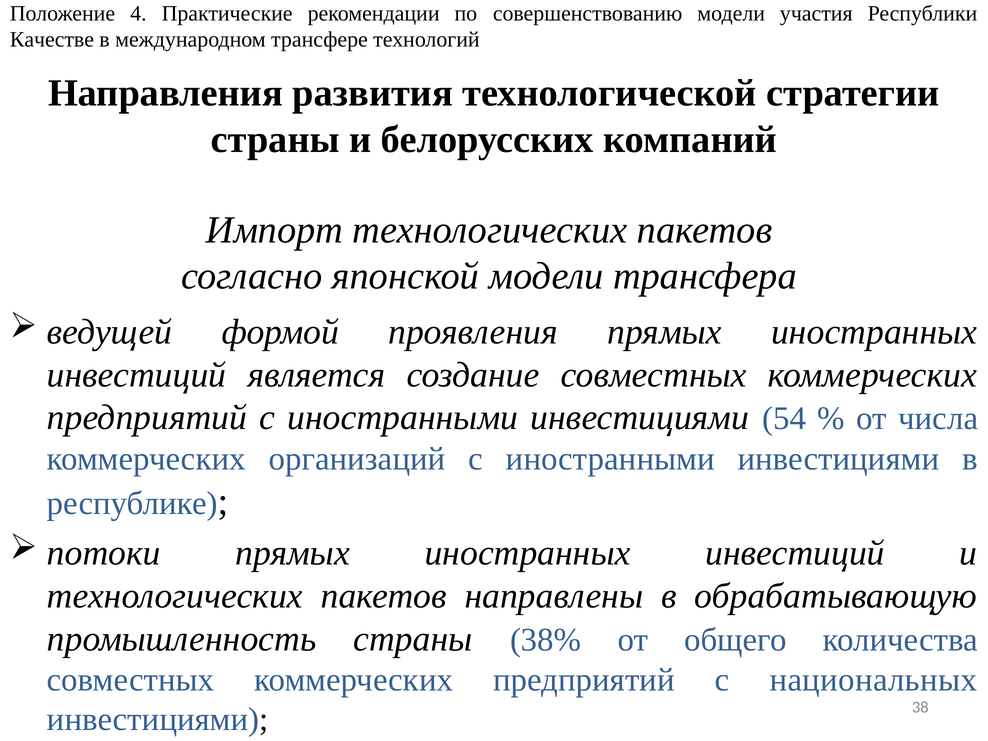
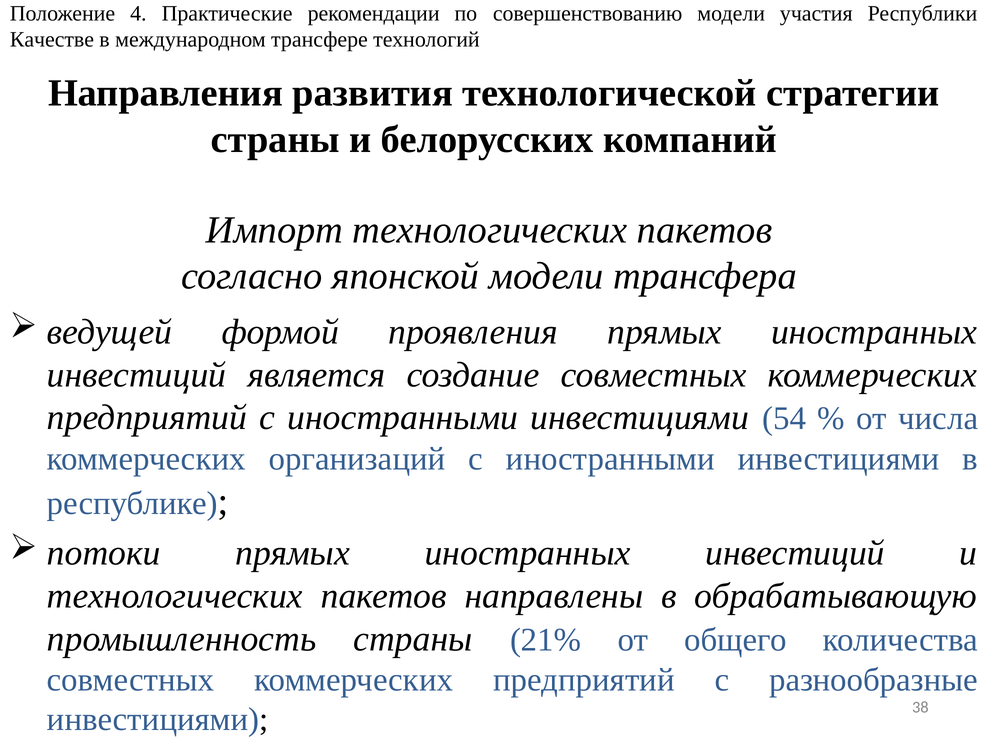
38%: 38% -> 21%
национальных: национальных -> разнообразные
